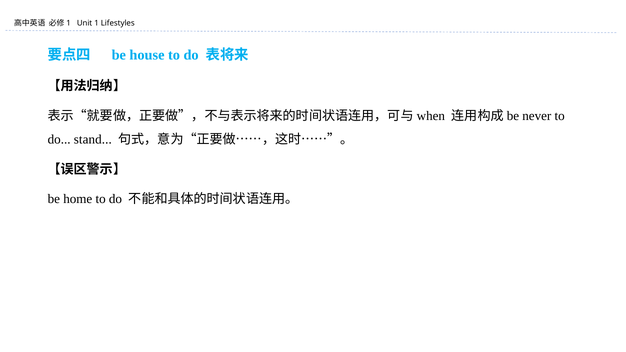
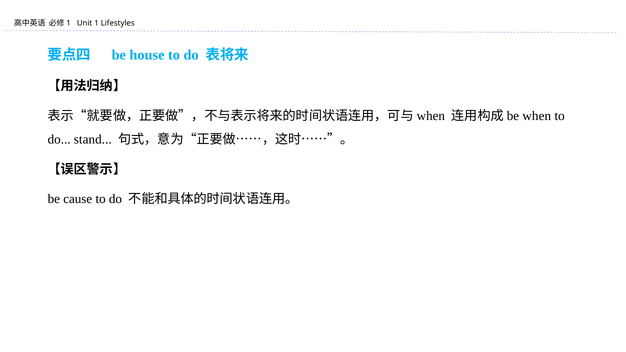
never: never -> when
home: home -> cause
